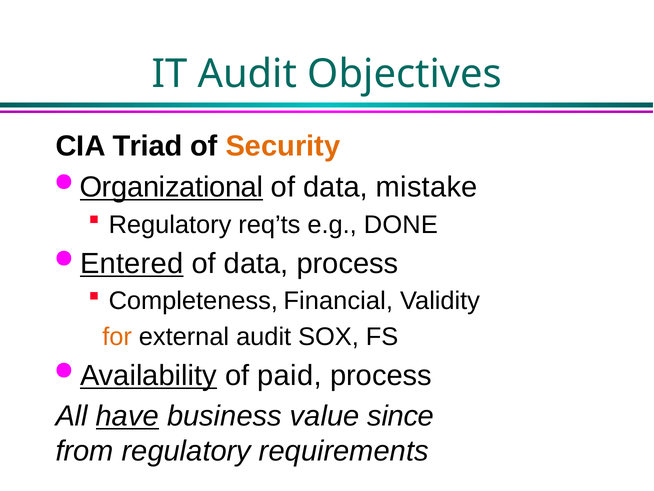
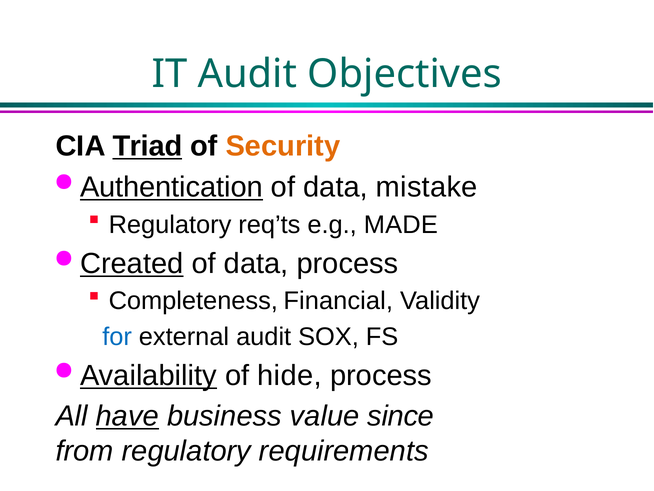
Triad underline: none -> present
Organizational: Organizational -> Authentication
DONE: DONE -> MADE
Entered: Entered -> Created
for colour: orange -> blue
paid: paid -> hide
